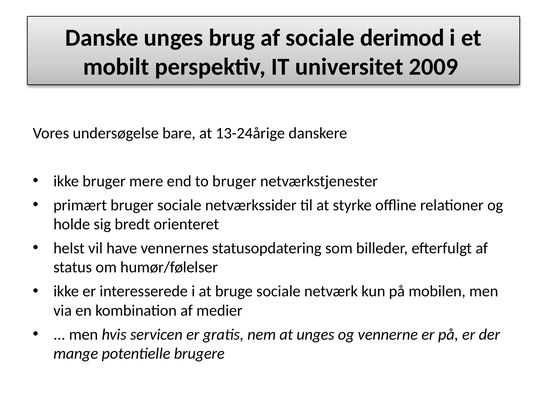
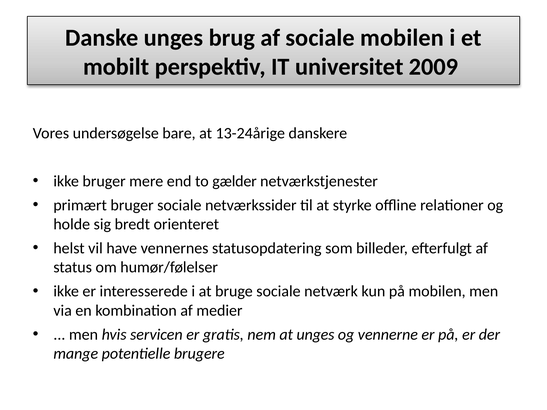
sociale derimod: derimod -> mobilen
to bruger: bruger -> gælder
